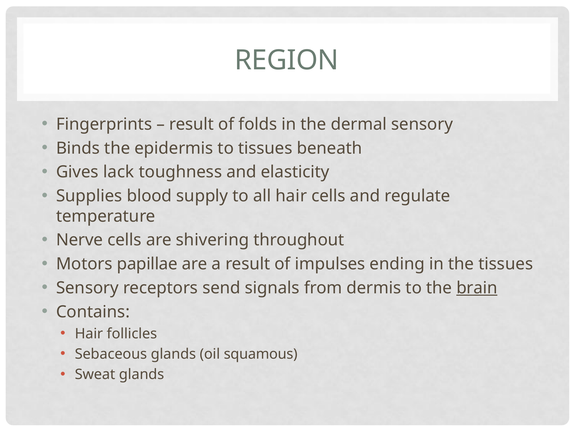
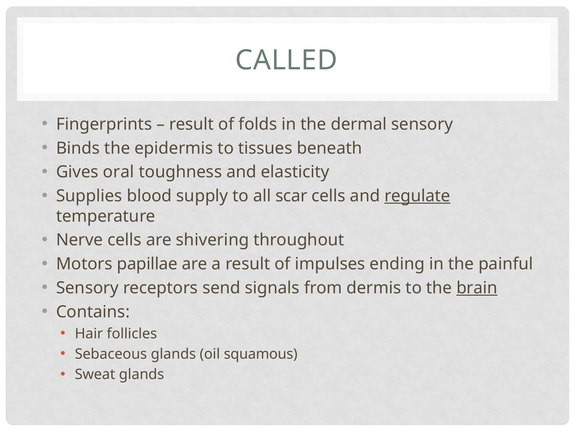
REGION: REGION -> CALLED
lack: lack -> oral
all hair: hair -> scar
regulate underline: none -> present
the tissues: tissues -> painful
